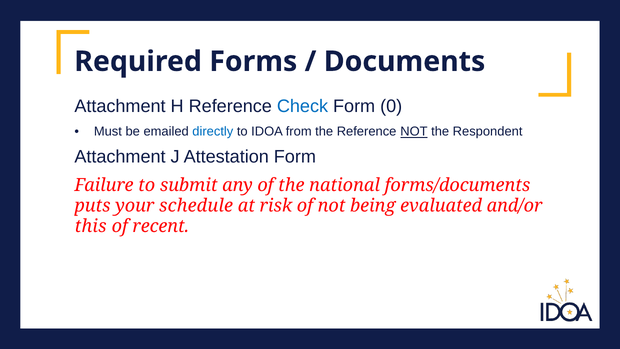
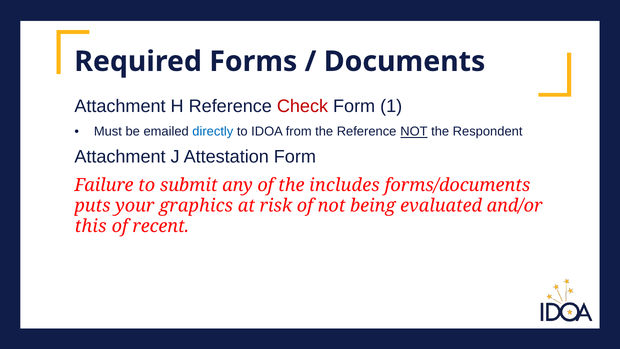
Check colour: blue -> red
0: 0 -> 1
national: national -> includes
schedule: schedule -> graphics
